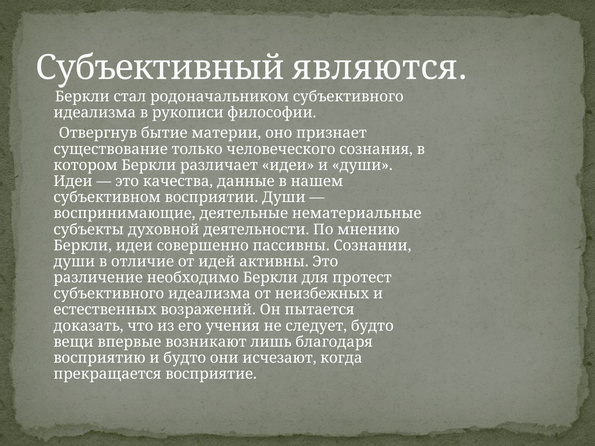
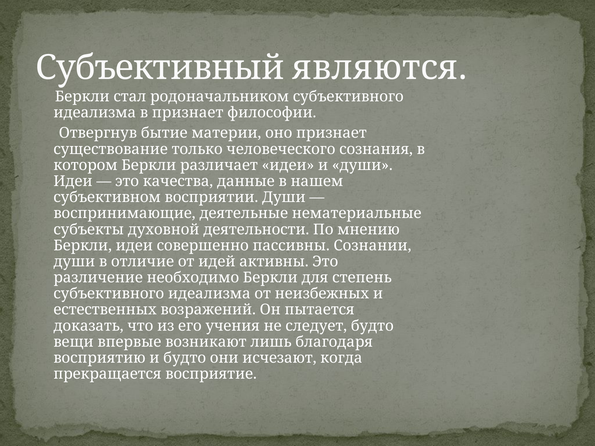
в рукописи: рукописи -> признает
протест: протест -> степень
